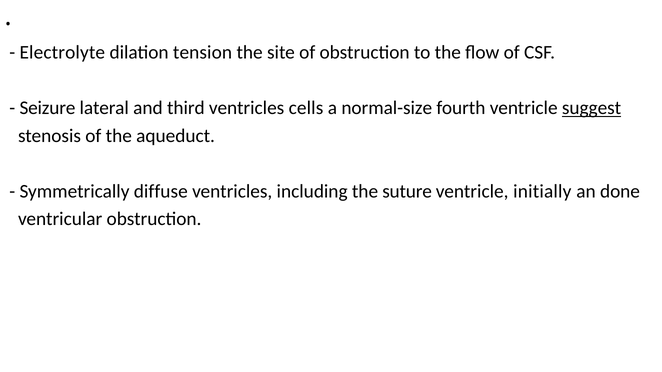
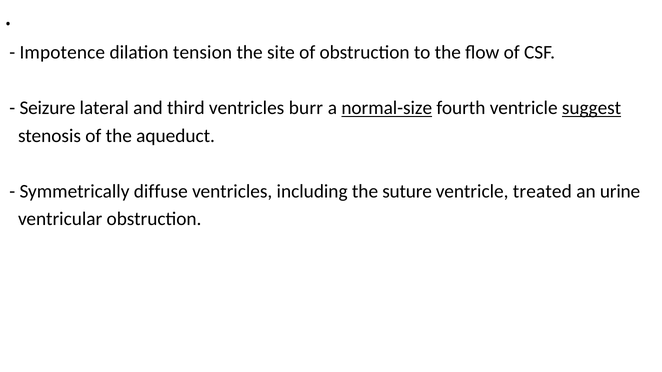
Electrolyte: Electrolyte -> Impotence
cells: cells -> burr
normal-size underline: none -> present
initially: initially -> treated
done: done -> urine
